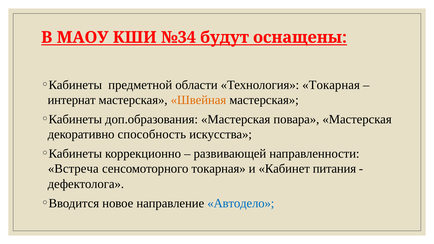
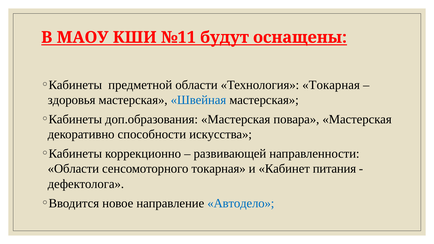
№34: №34 -> №11
интернат: интернат -> здоровья
Швейная colour: orange -> blue
способность: способность -> способности
Встреча at (73, 169): Встреча -> Области
